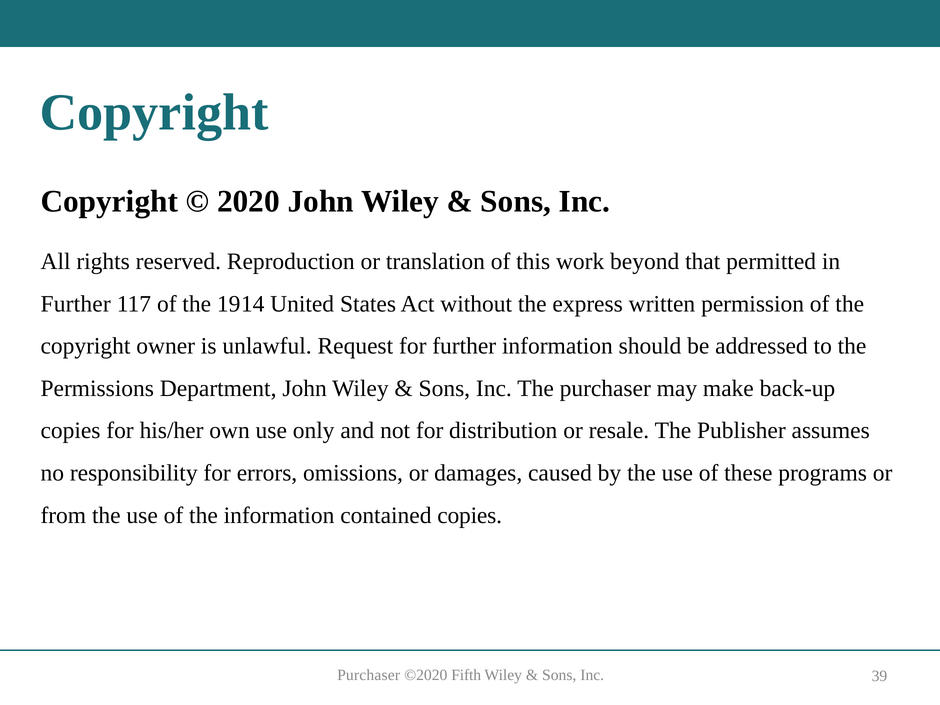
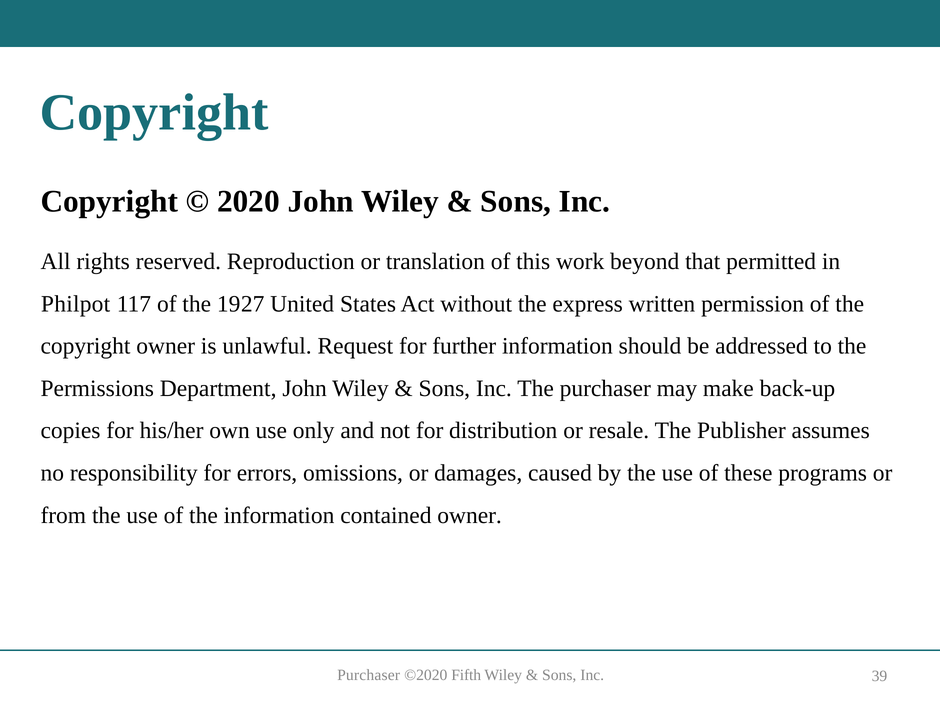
Further at (76, 304): Further -> Philpot
14: 14 -> 27
contained copies: copies -> owner
